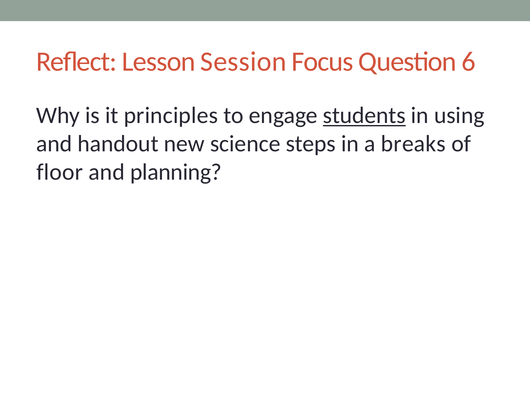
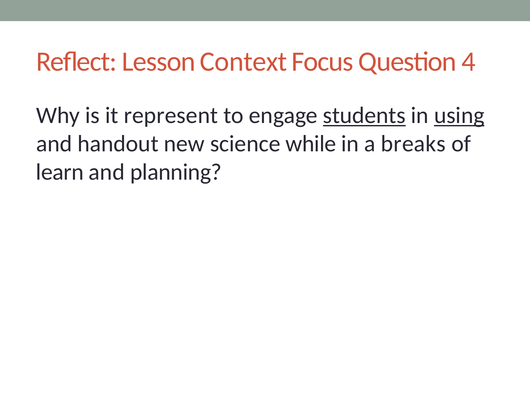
Session: Session -> Context
6: 6 -> 4
principles: principles -> represent
using underline: none -> present
steps: steps -> while
floor: floor -> learn
